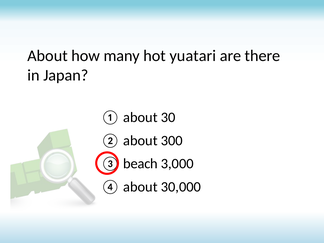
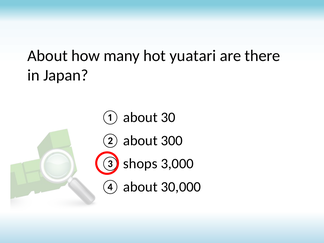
beach: beach -> shops
